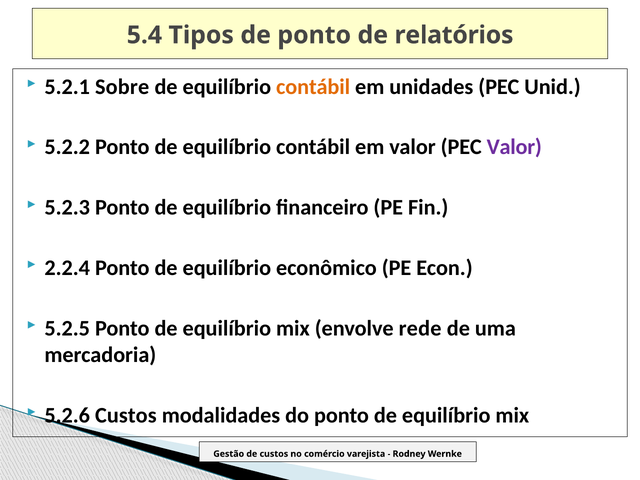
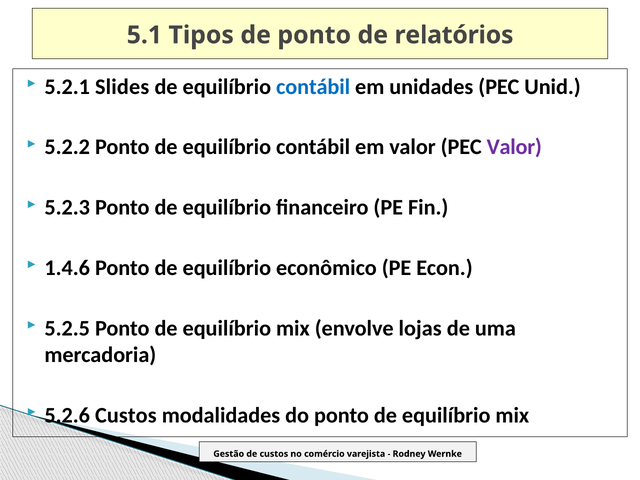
5.4: 5.4 -> 5.1
Sobre: Sobre -> Slides
contábil at (313, 87) colour: orange -> blue
2.2.4: 2.2.4 -> 1.4.6
rede: rede -> lojas
